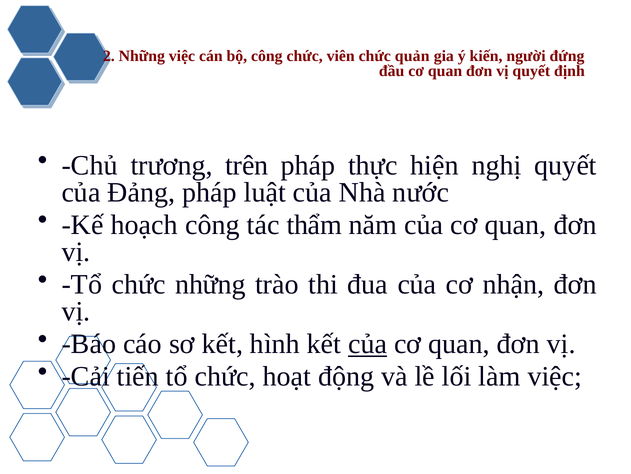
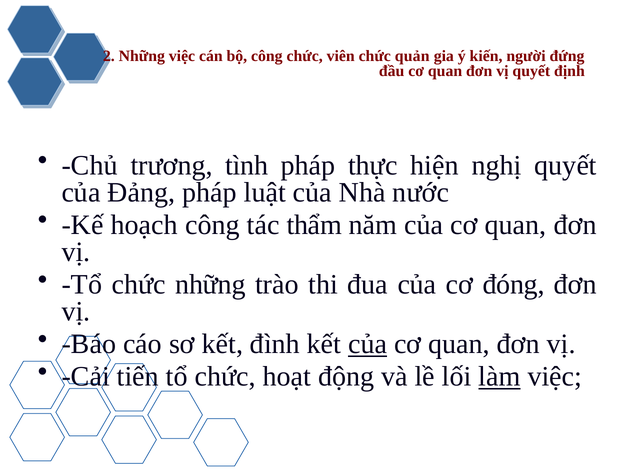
trên: trên -> tình
nhận: nhận -> đóng
hình: hình -> đình
làm underline: none -> present
